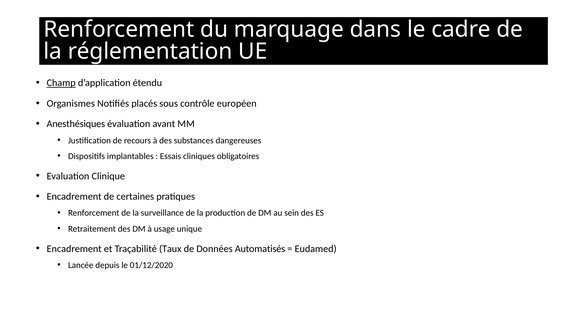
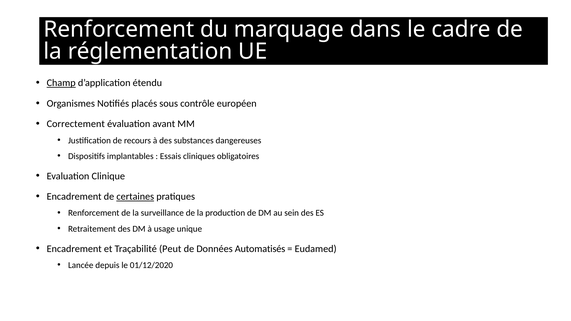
Anesthésiques: Anesthésiques -> Correctement
certaines underline: none -> present
Taux: Taux -> Peut
